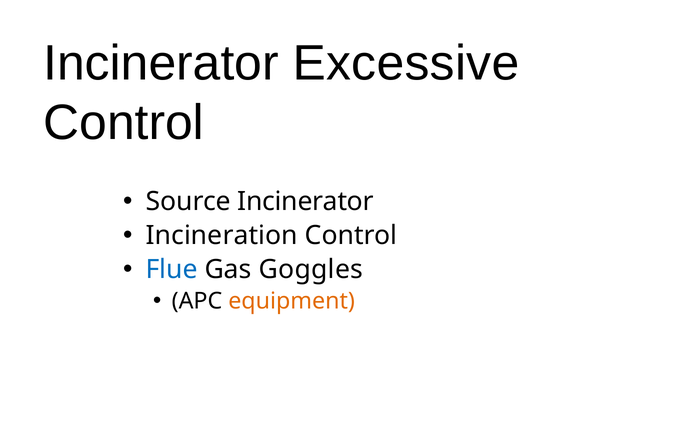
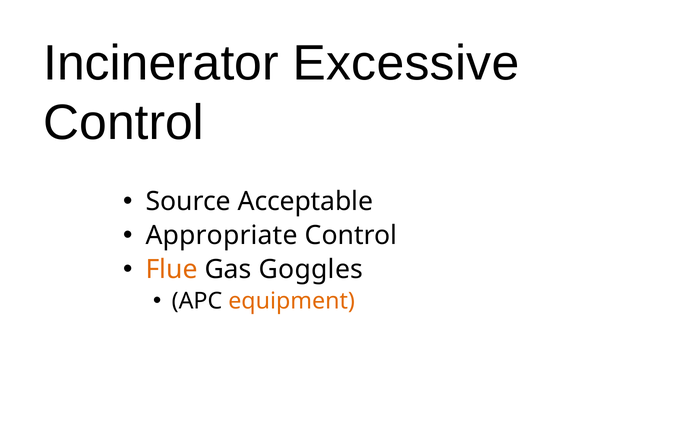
Source Incinerator: Incinerator -> Acceptable
Incineration: Incineration -> Appropriate
Flue colour: blue -> orange
